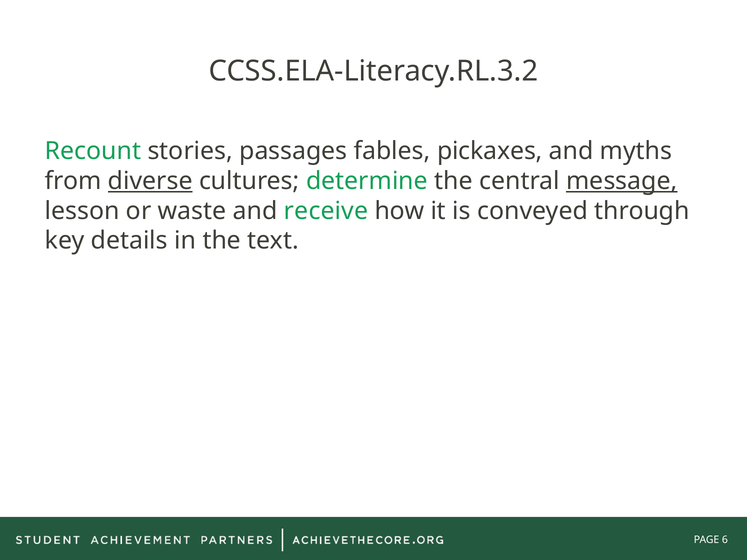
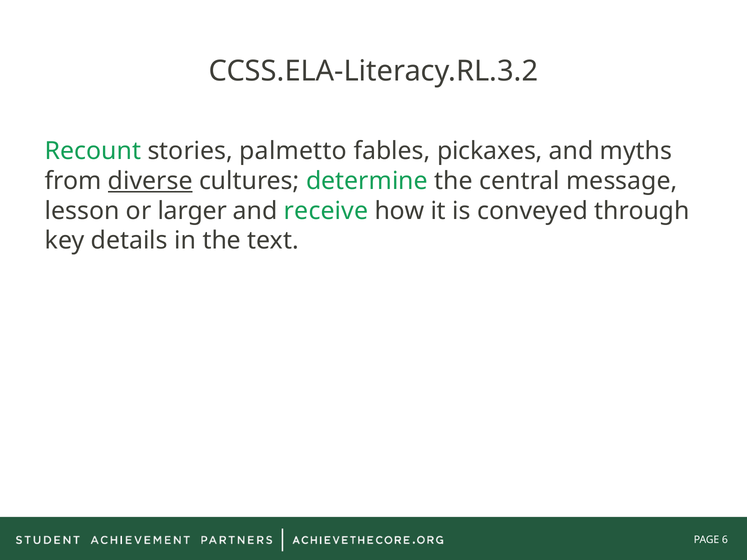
passages: passages -> palmetto
message underline: present -> none
waste: waste -> larger
